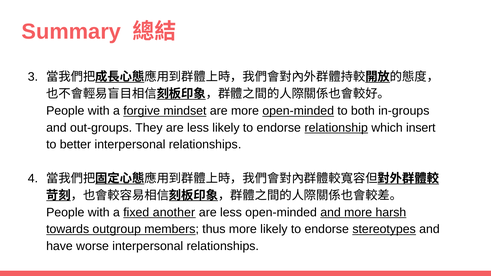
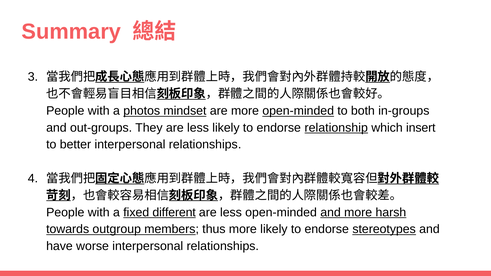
forgive: forgive -> photos
another: another -> different
